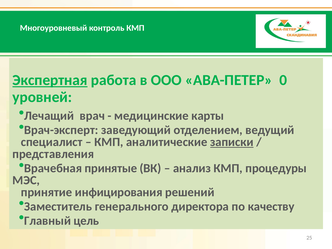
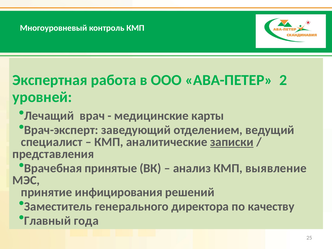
Экспертная underline: present -> none
0: 0 -> 2
процедуры: процедуры -> выявление
цель: цель -> года
